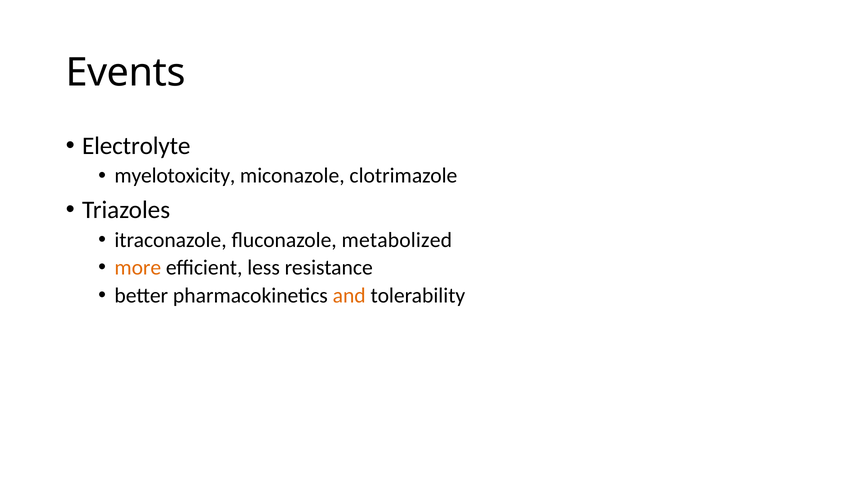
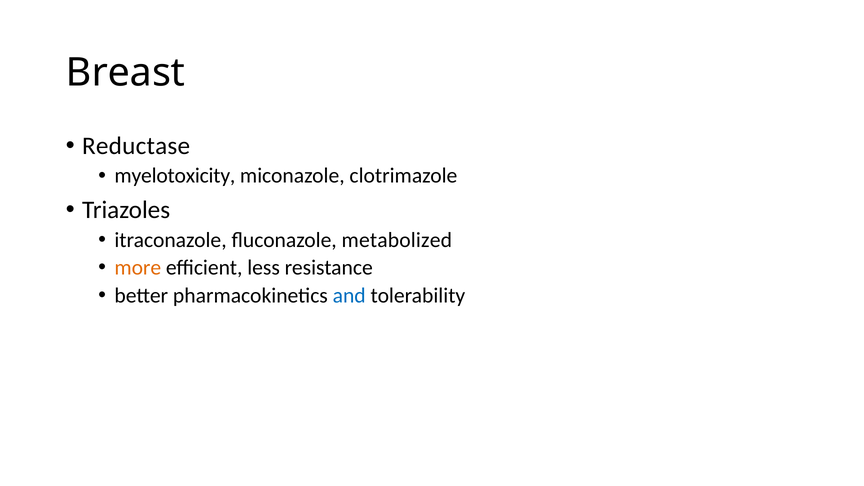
Events: Events -> Breast
Electrolyte: Electrolyte -> Reductase
and colour: orange -> blue
